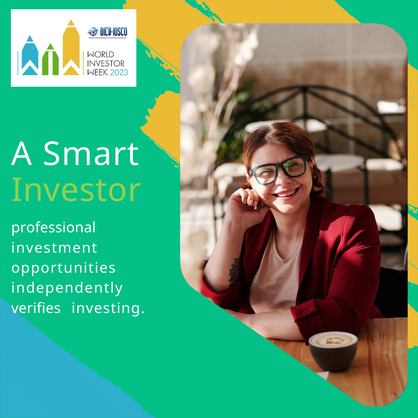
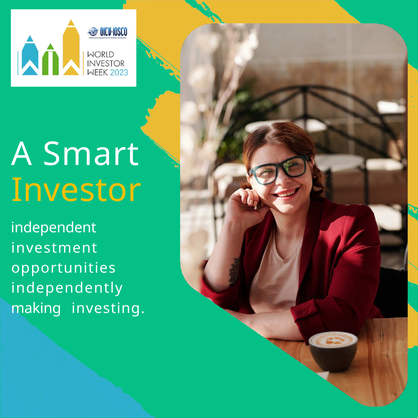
Investor colour: light green -> yellow
professional: professional -> independent
verifies: verifies -> making
